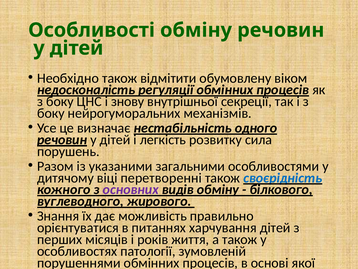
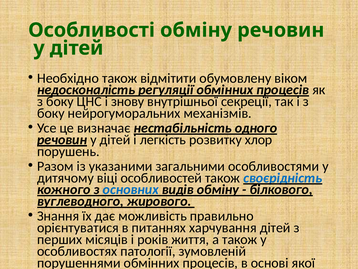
сила: сила -> хлор
перетворенні: перетворенні -> особливостей
основних colour: purple -> blue
